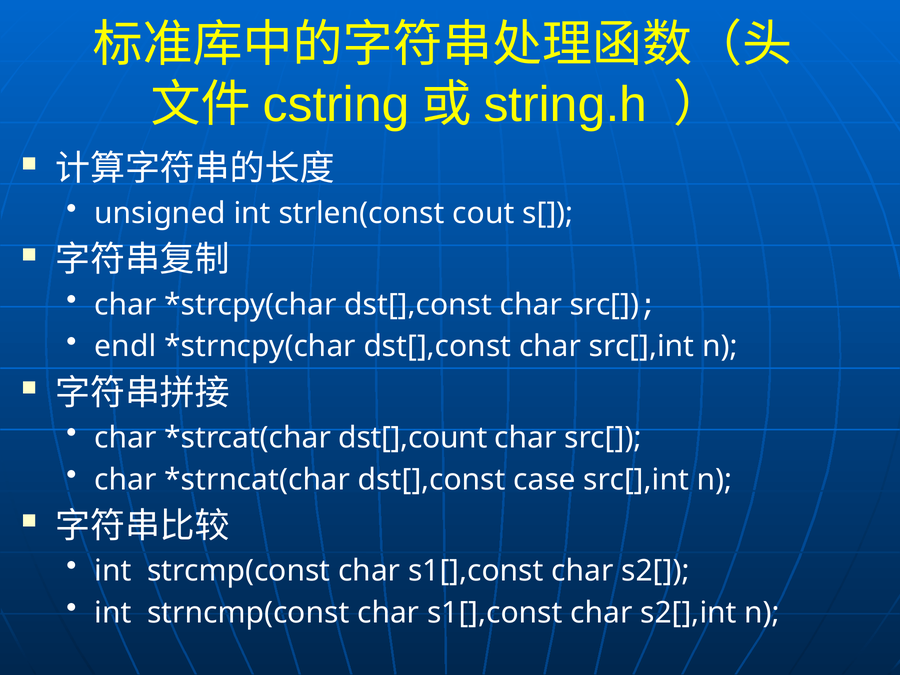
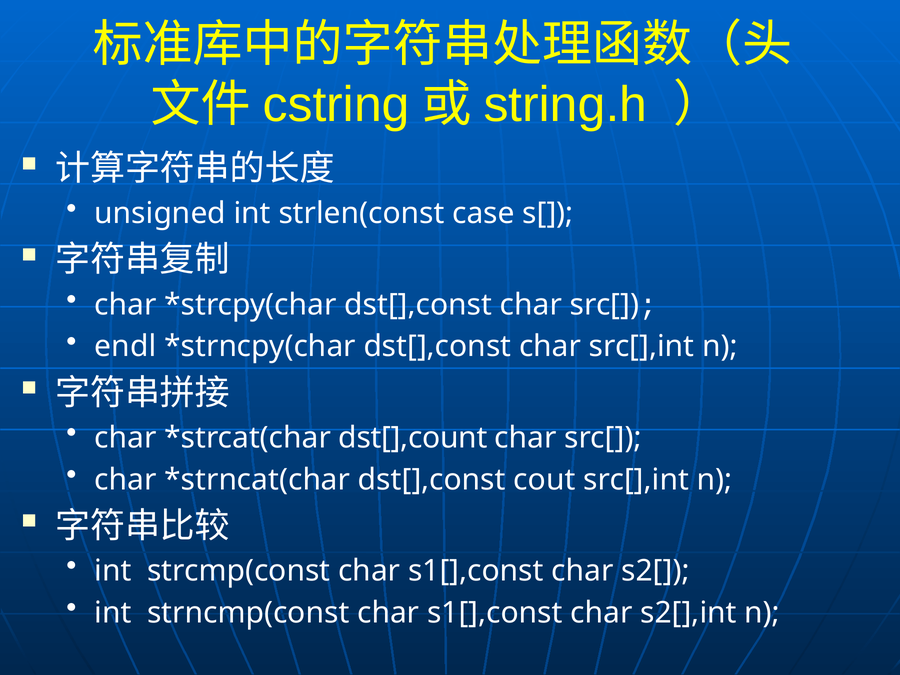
cout: cout -> case
case: case -> cout
